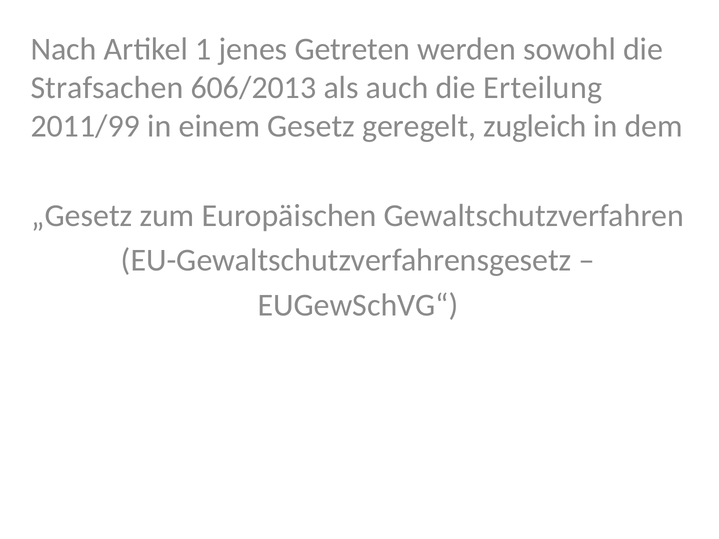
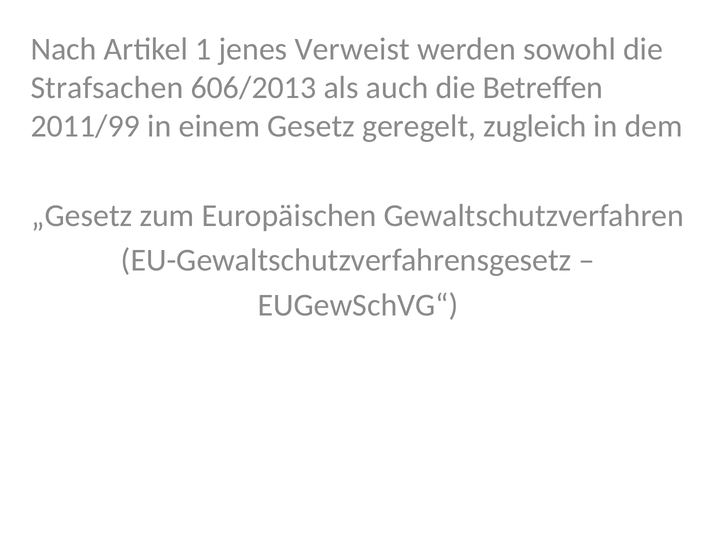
Getreten: Getreten -> Verweist
Erteilung: Erteilung -> Betreffen
